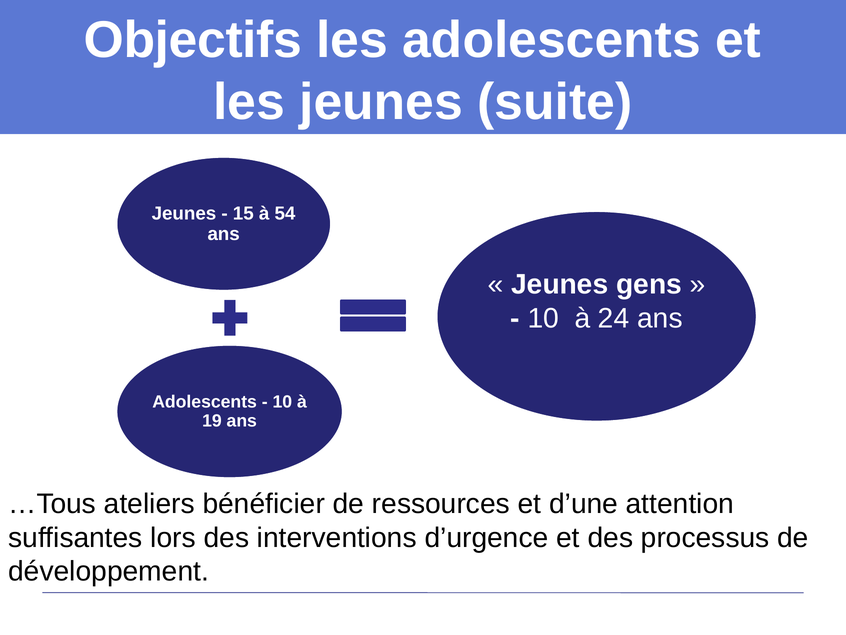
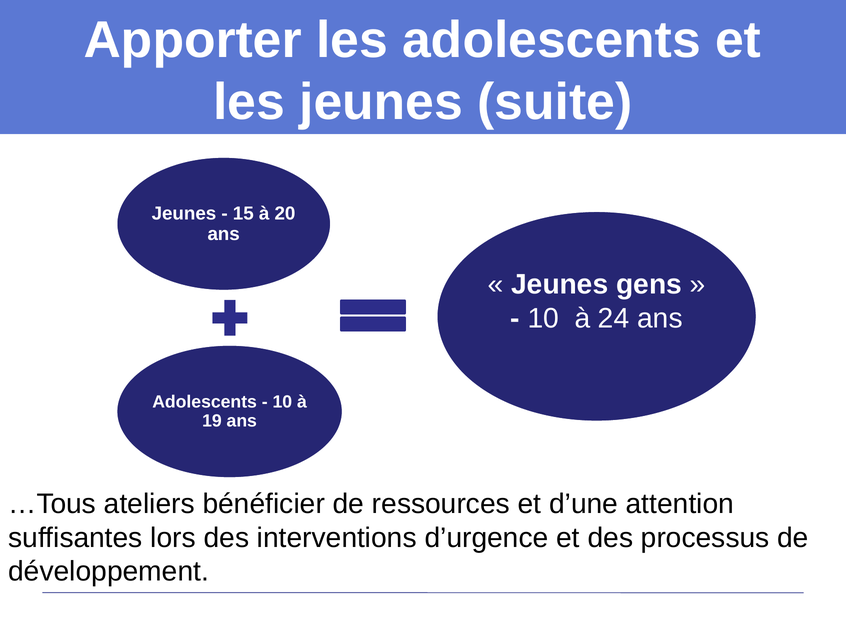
Objectifs: Objectifs -> Apporter
54: 54 -> 20
